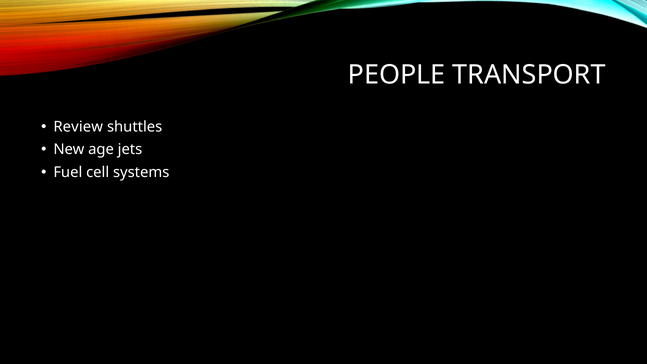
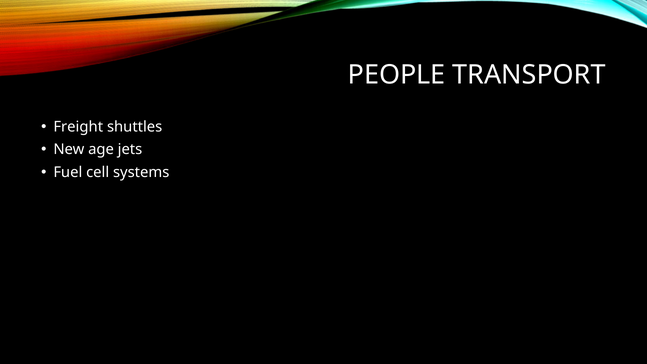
Review: Review -> Freight
